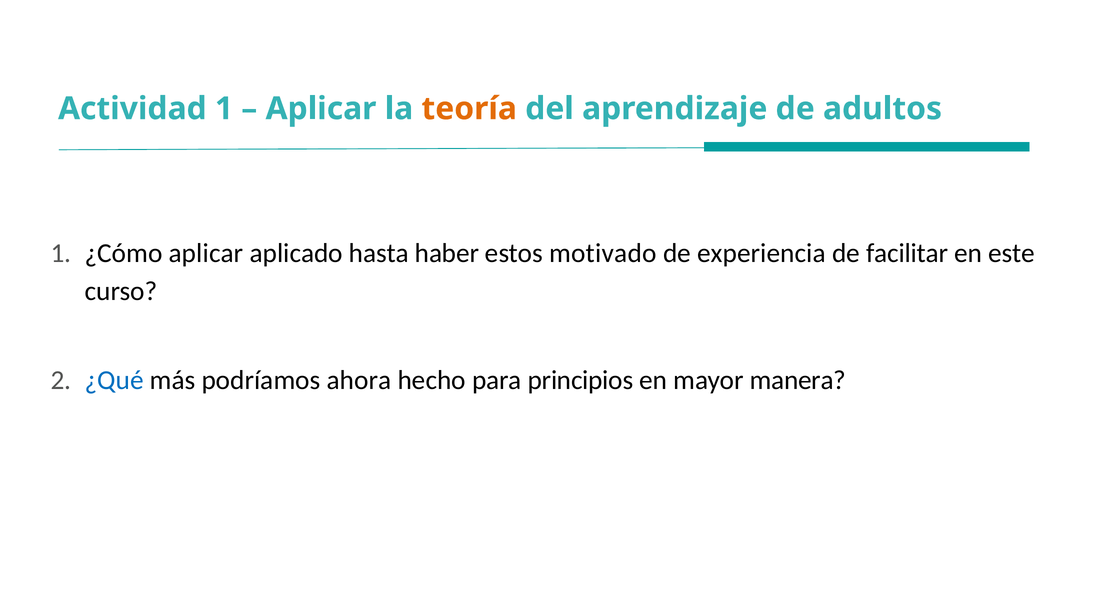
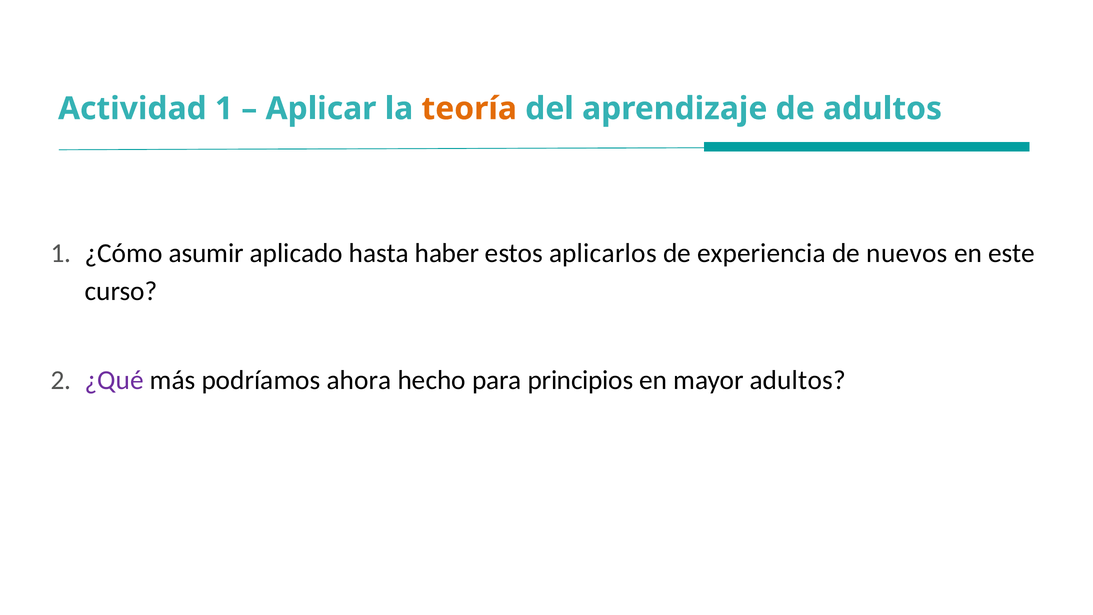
¿Cómo aplicar: aplicar -> asumir
motivado: motivado -> aplicarlos
facilitar: facilitar -> nuevos
¿Qué colour: blue -> purple
mayor manera: manera -> adultos
